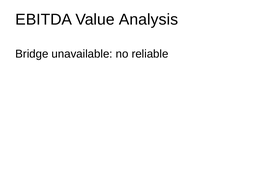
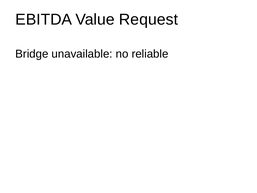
Analysis: Analysis -> Request
